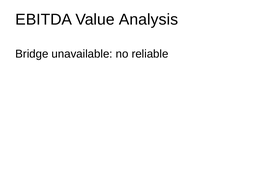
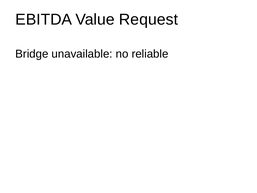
Analysis: Analysis -> Request
